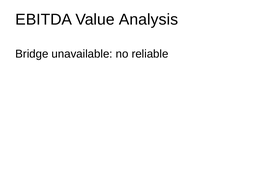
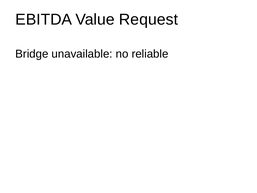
Analysis: Analysis -> Request
